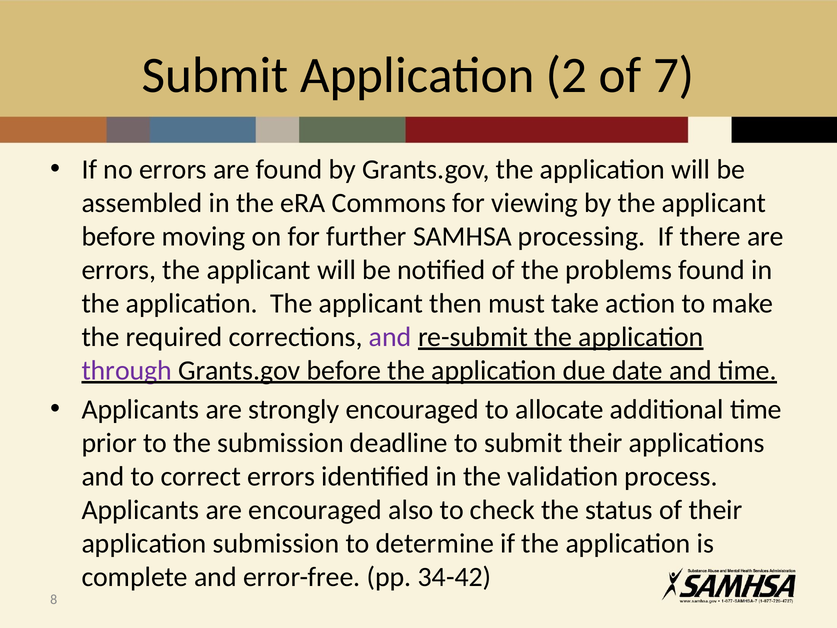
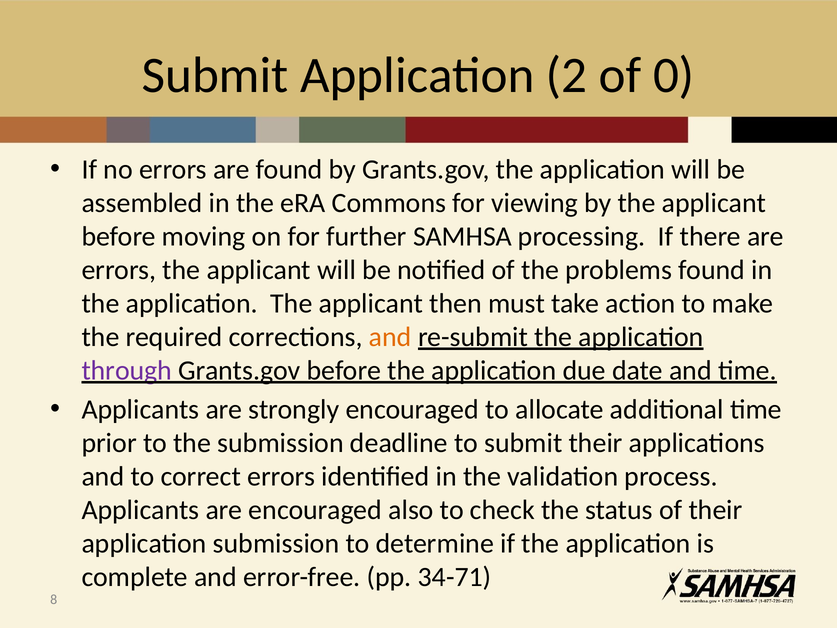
7: 7 -> 0
and at (390, 337) colour: purple -> orange
34-42: 34-42 -> 34-71
